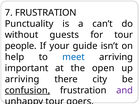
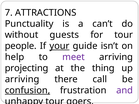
7 FRUSTRATION: FRUSTRATION -> ATTRACTIONS
your underline: none -> present
meet colour: blue -> purple
important: important -> projecting
open: open -> thing
city: city -> call
